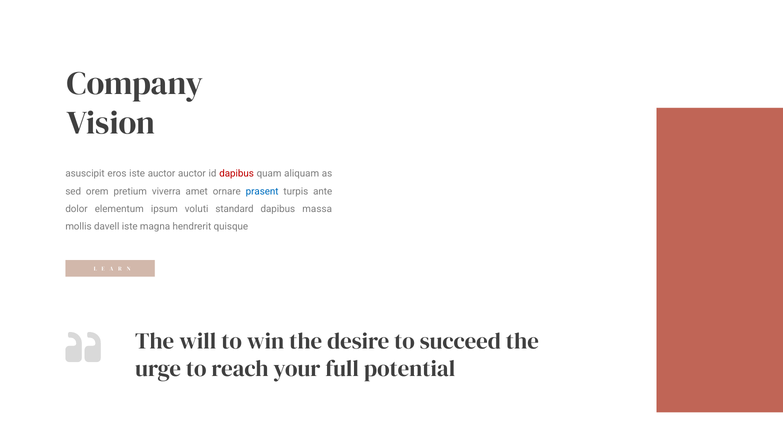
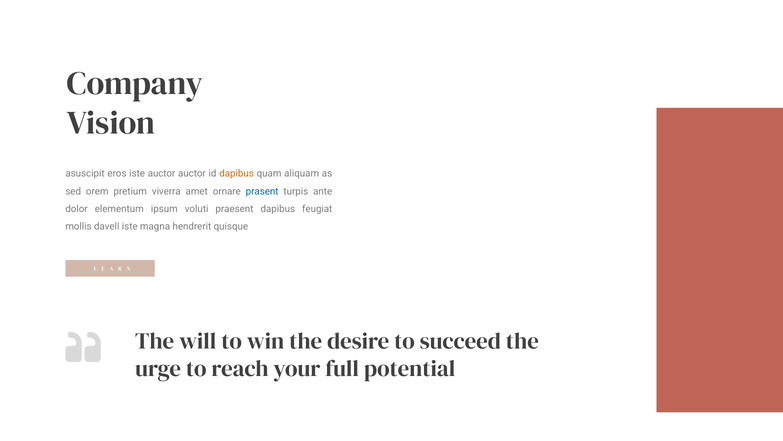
dapibus at (237, 173) colour: red -> orange
standard: standard -> praesent
massa: massa -> feugiat
